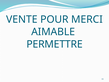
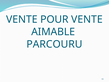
POUR MERCI: MERCI -> VENTE
PERMETTRE: PERMETTRE -> PARCOURU
